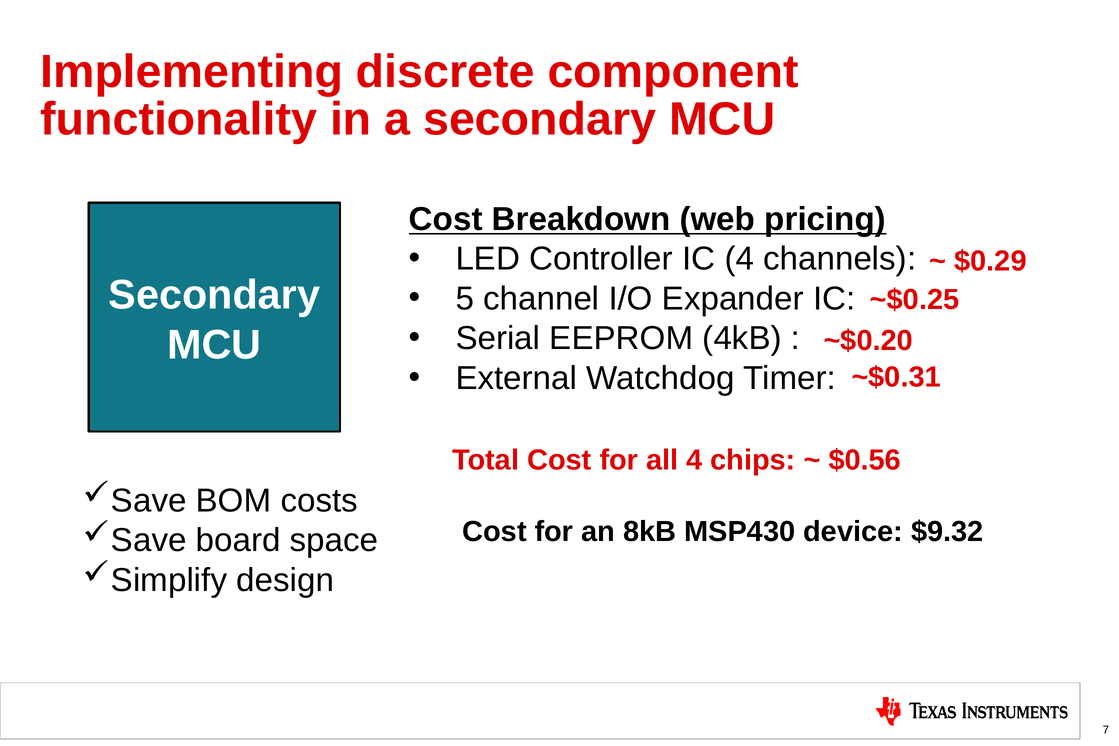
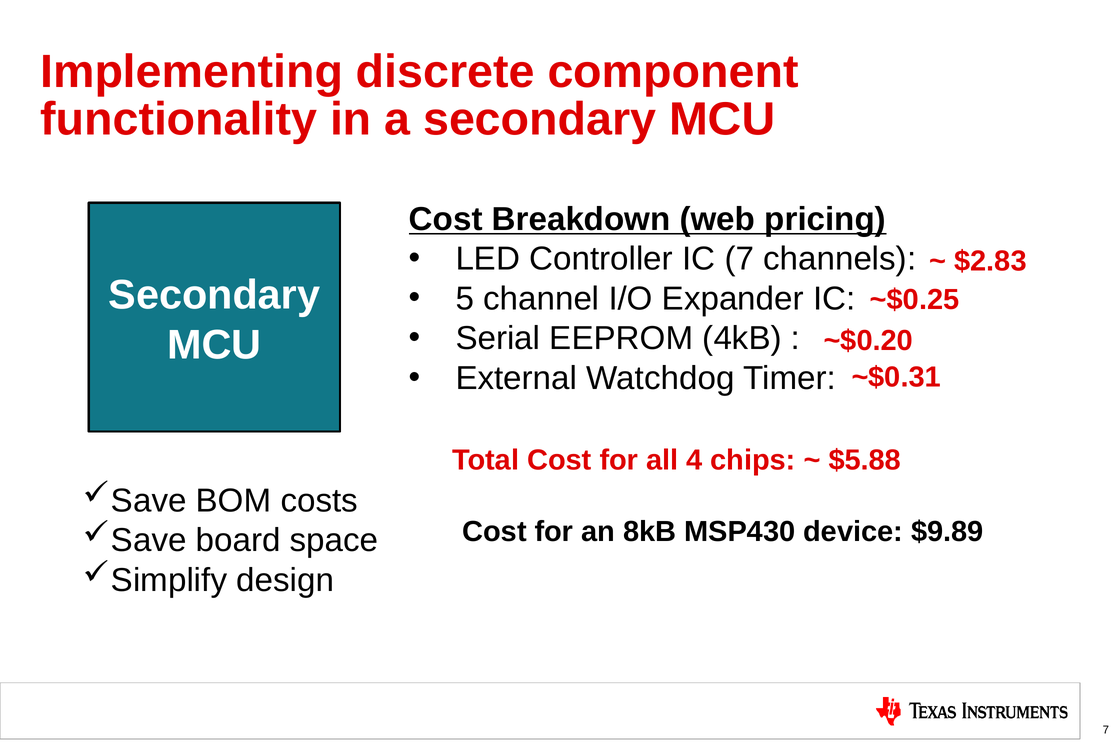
IC 4: 4 -> 7
$0.29: $0.29 -> $2.83
$0.56: $0.56 -> $5.88
$9.32: $9.32 -> $9.89
